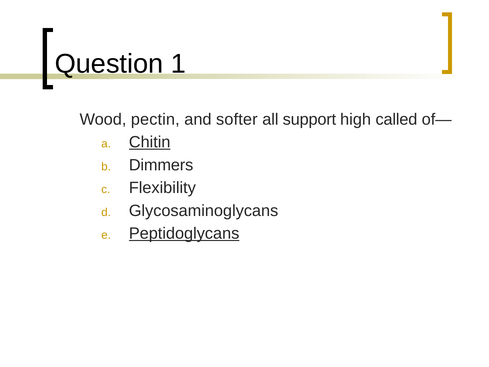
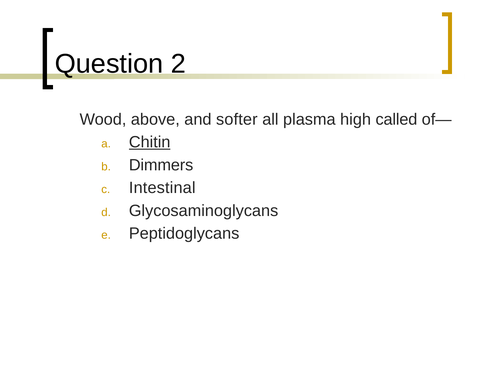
1: 1 -> 2
pectin: pectin -> above
support: support -> plasma
Flexibility: Flexibility -> Intestinal
Peptidoglycans underline: present -> none
